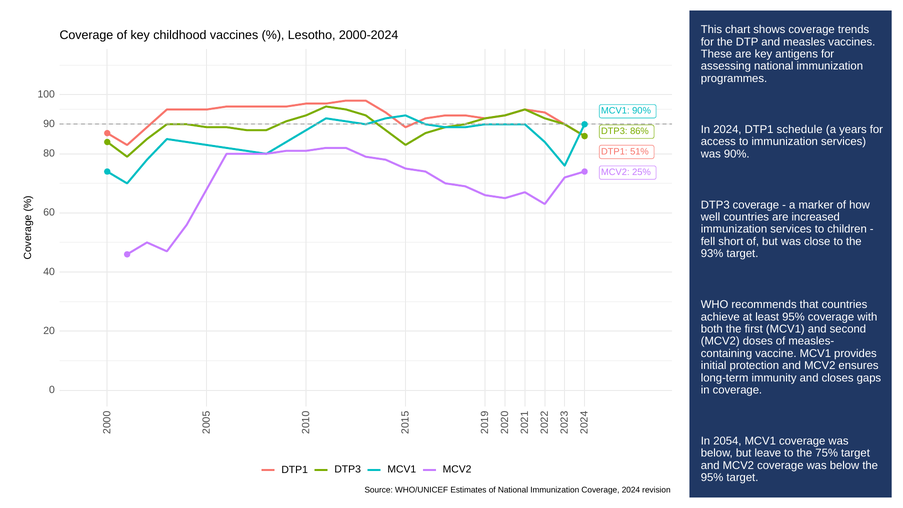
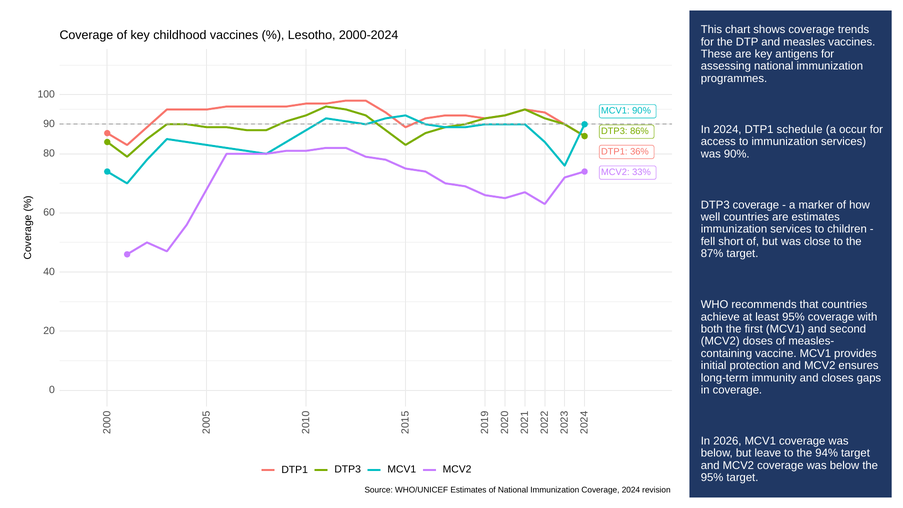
years: years -> occur
51%: 51% -> 36%
25%: 25% -> 33%
are increased: increased -> estimates
93%: 93% -> 87%
2054: 2054 -> 2026
75%: 75% -> 94%
